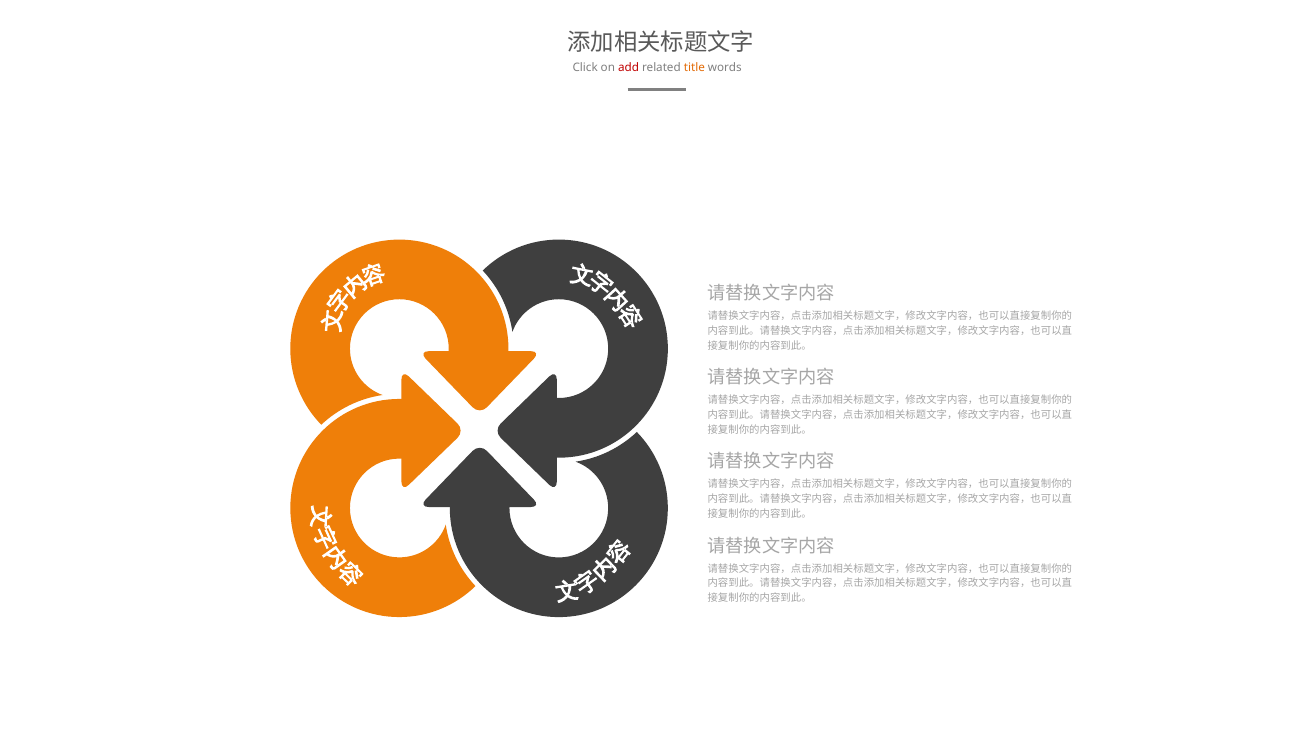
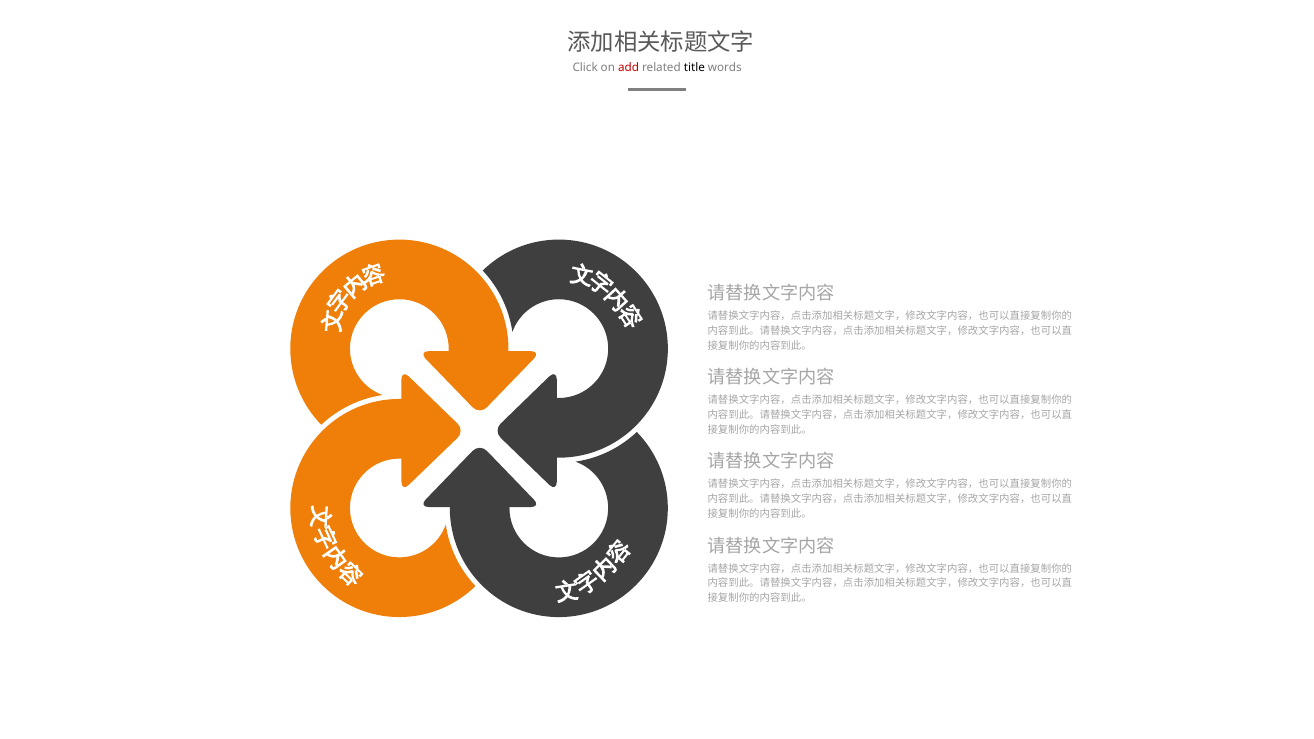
title colour: orange -> black
